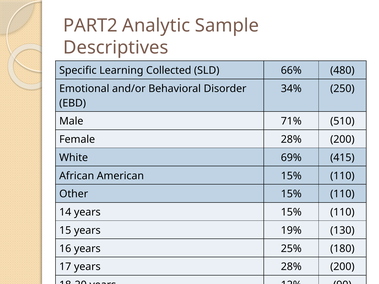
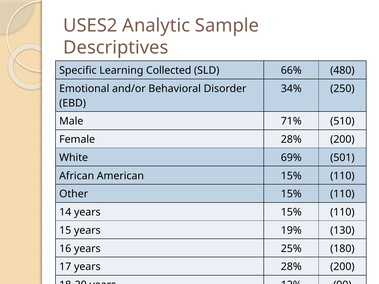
PART2: PART2 -> USES2
415: 415 -> 501
